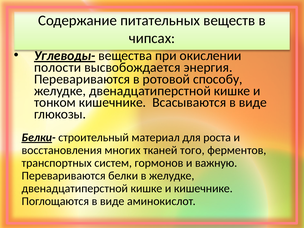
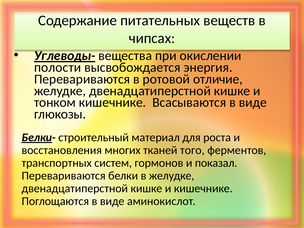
способу: способу -> отличие
важную: важную -> показал
